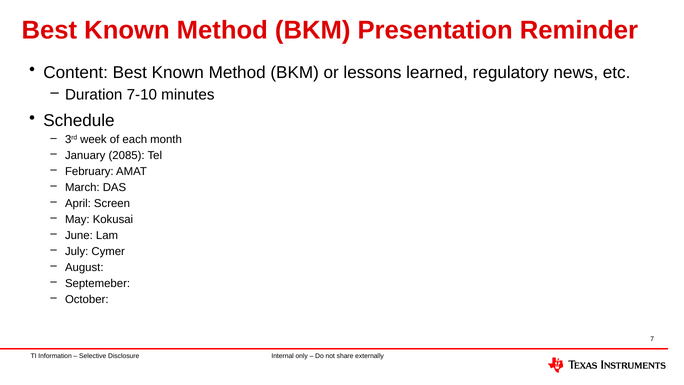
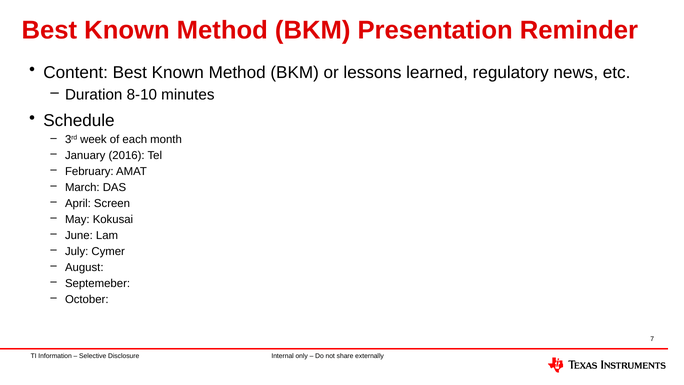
7-10: 7-10 -> 8-10
2085: 2085 -> 2016
